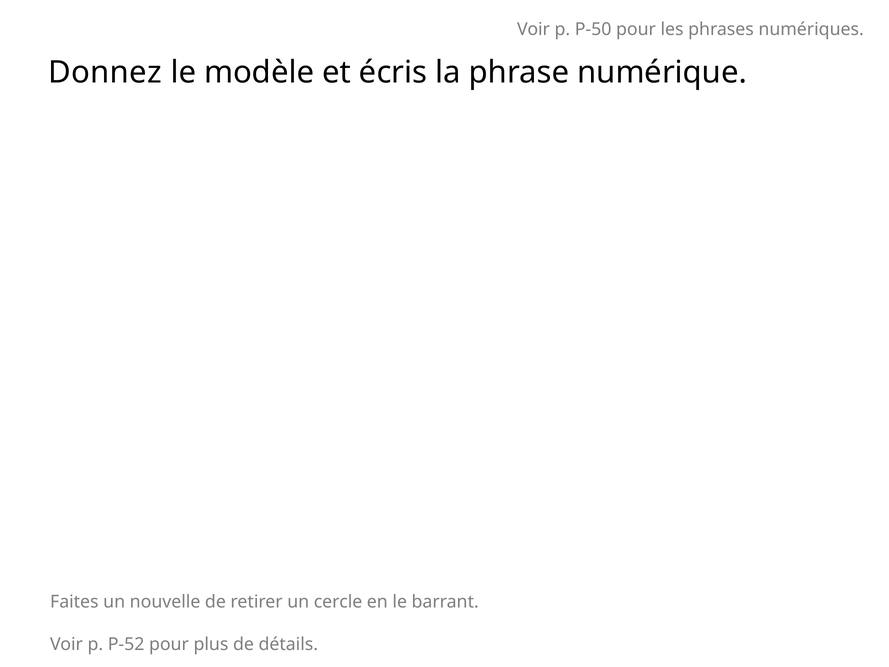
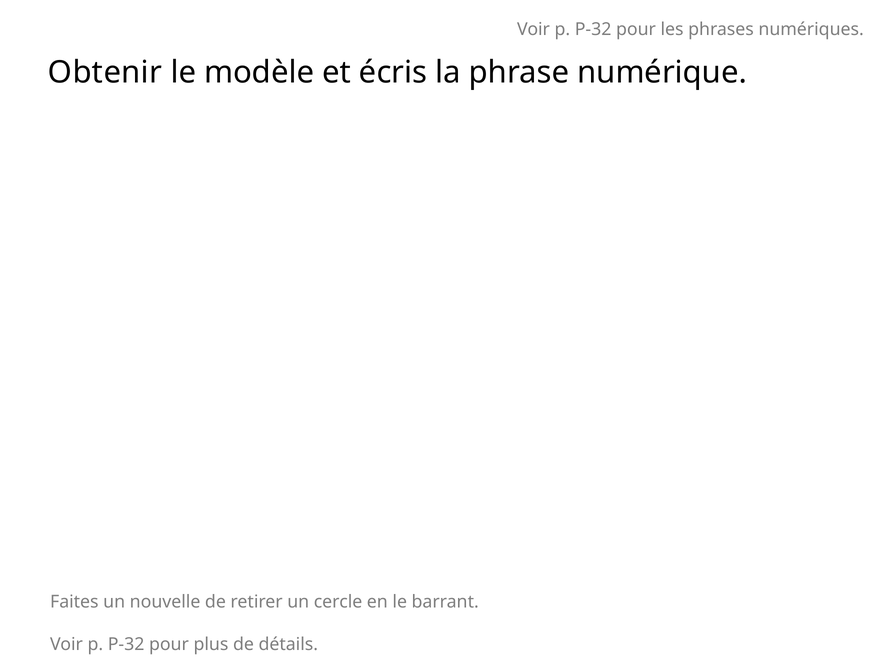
P-50 at (593, 29): P-50 -> P-32
Donnez: Donnez -> Obtenir
P-52 at (126, 644): P-52 -> P-32
